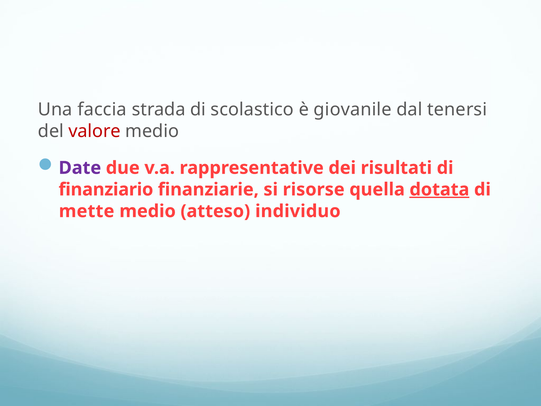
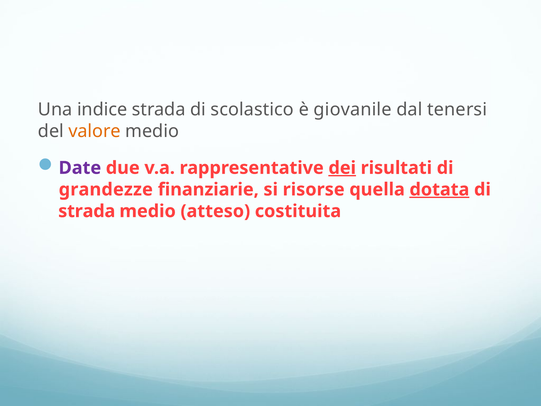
faccia: faccia -> indice
valore colour: red -> orange
dei underline: none -> present
finanziario: finanziario -> grandezze
mette at (87, 211): mette -> strada
individuo: individuo -> costituita
